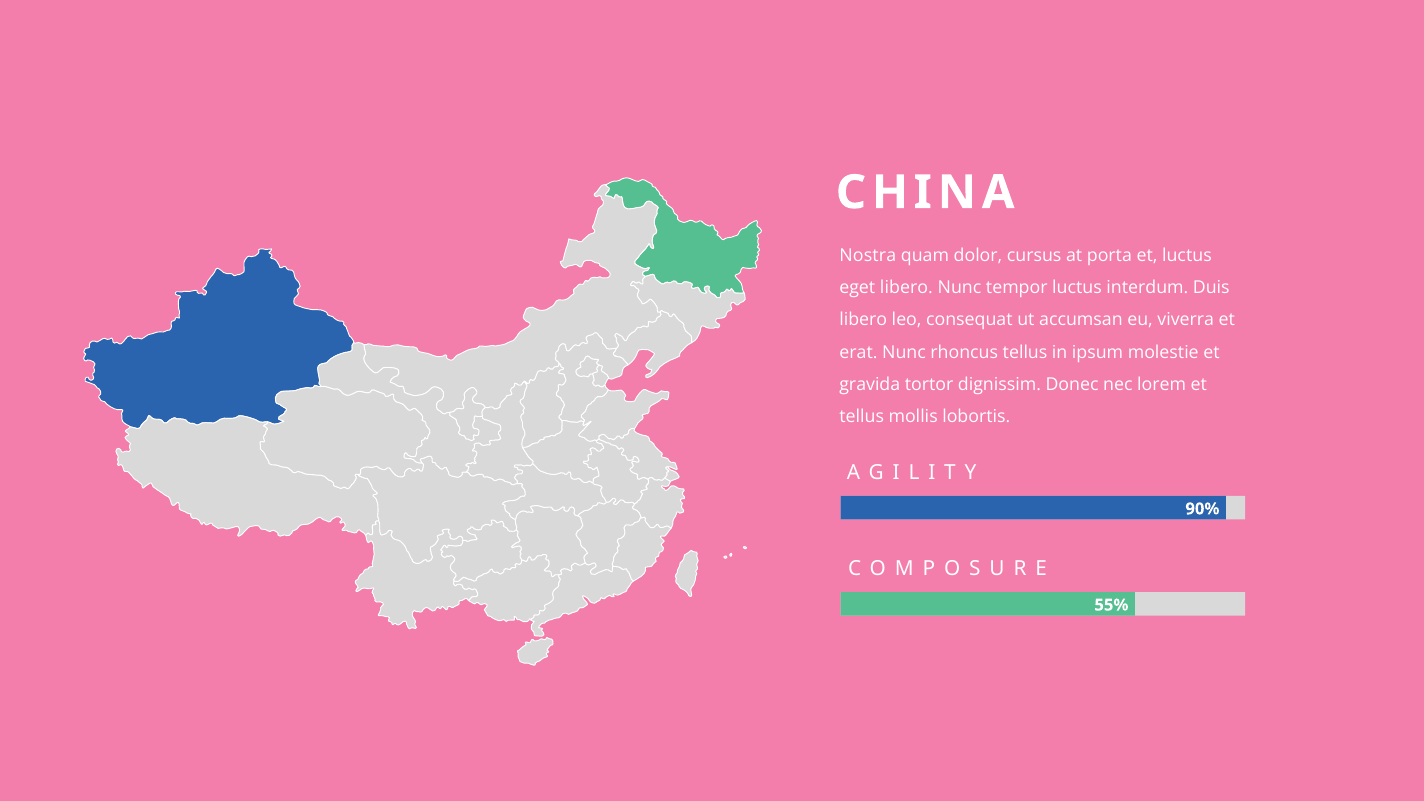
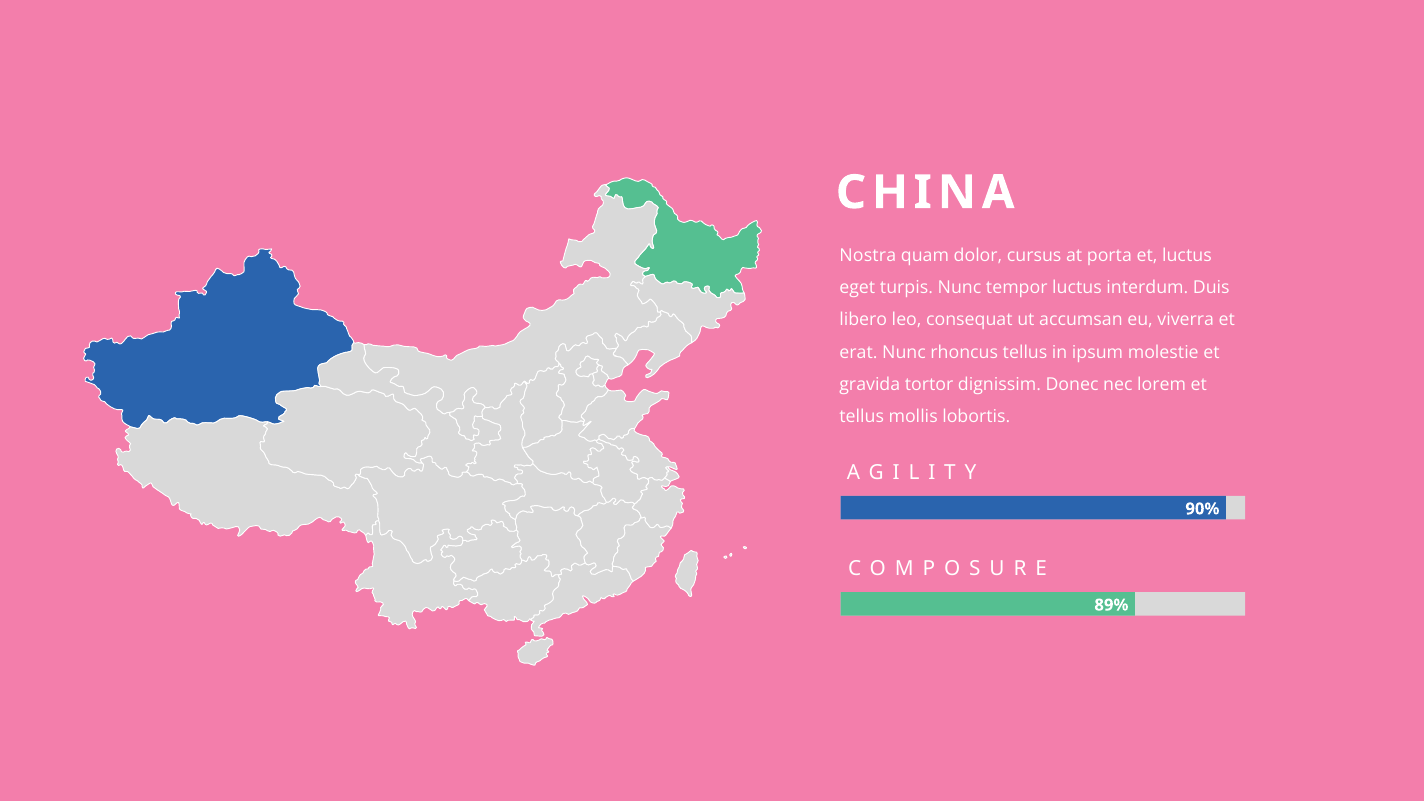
eget libero: libero -> turpis
55%: 55% -> 89%
